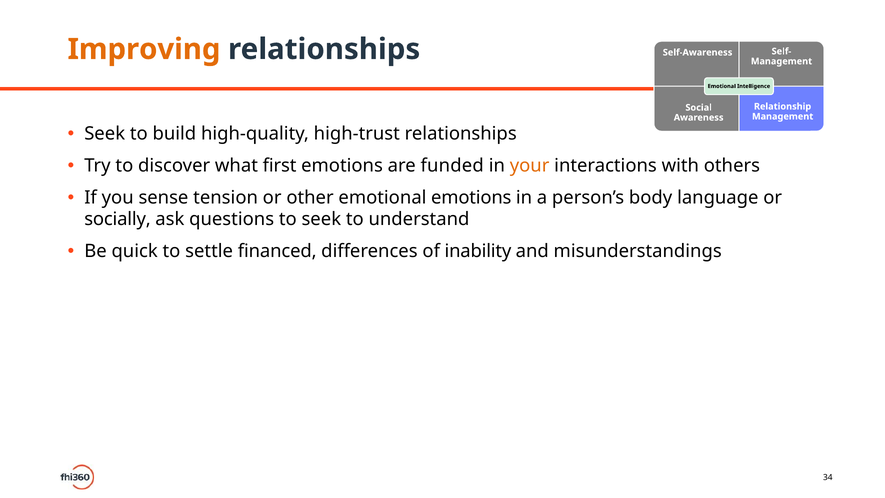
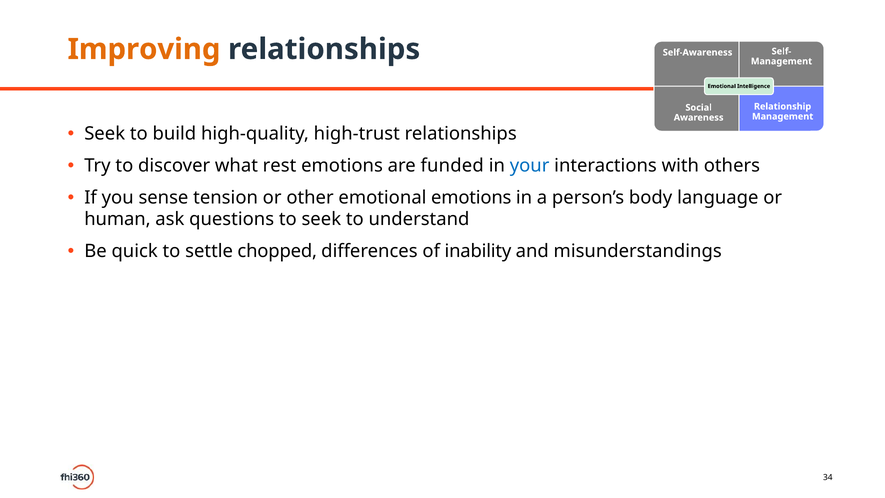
first: first -> rest
your colour: orange -> blue
socially: socially -> human
financed: financed -> chopped
